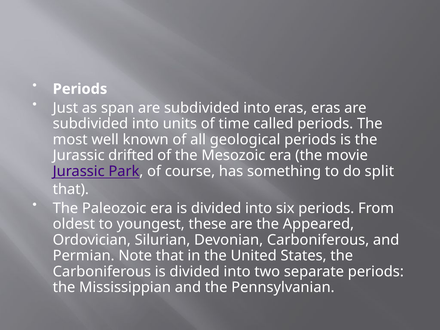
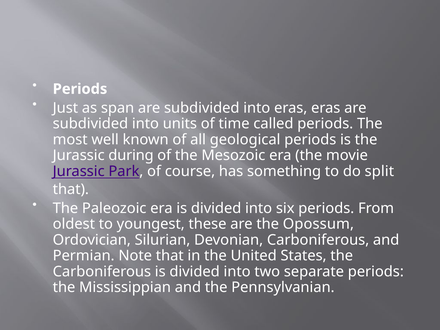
drifted: drifted -> during
Appeared: Appeared -> Opossum
